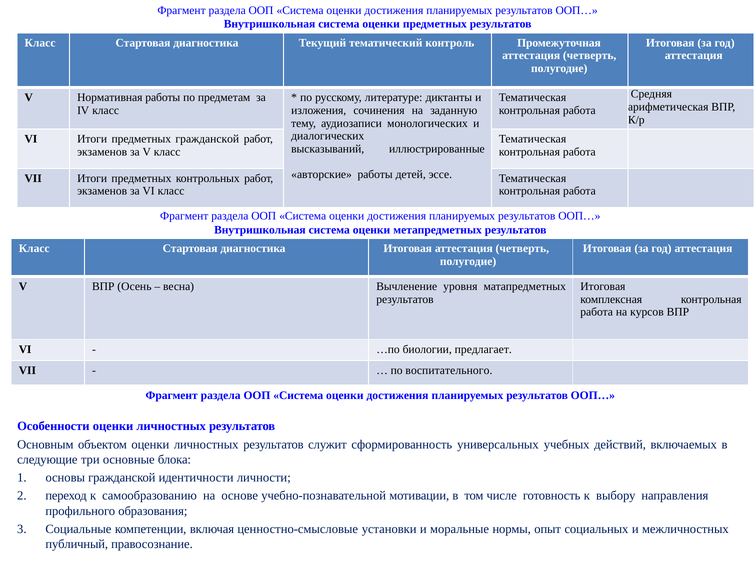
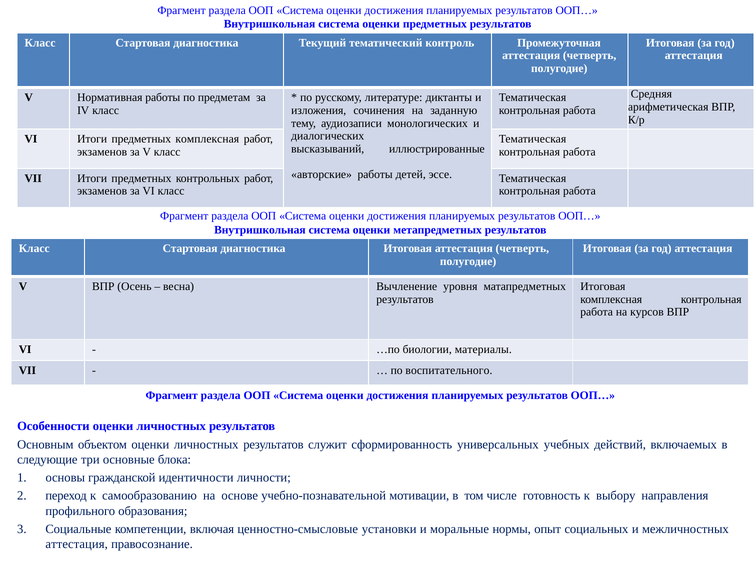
предметных гражданской: гражданской -> комплексная
предлагает: предлагает -> материалы
публичный at (77, 544): публичный -> аттестация
